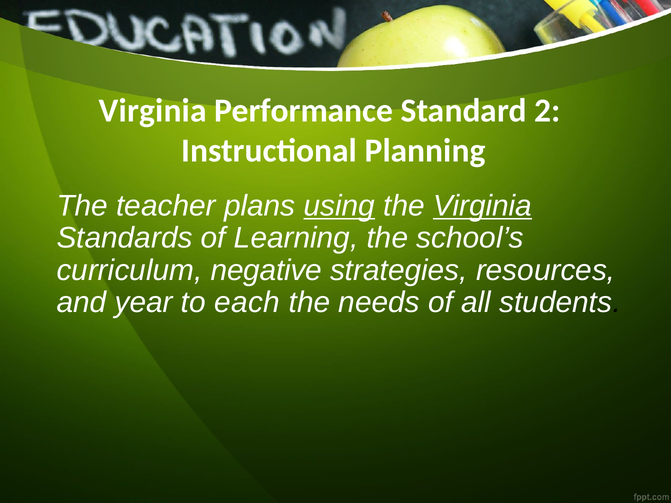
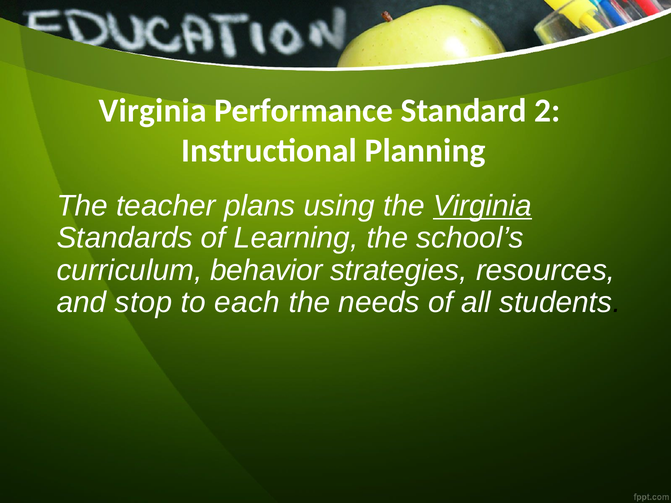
using underline: present -> none
negative: negative -> behavior
year: year -> stop
